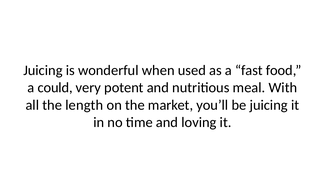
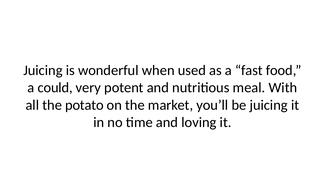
length: length -> potato
